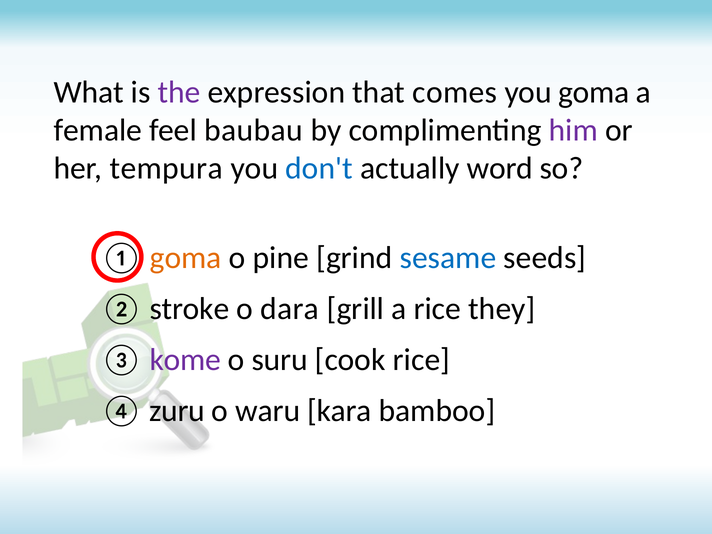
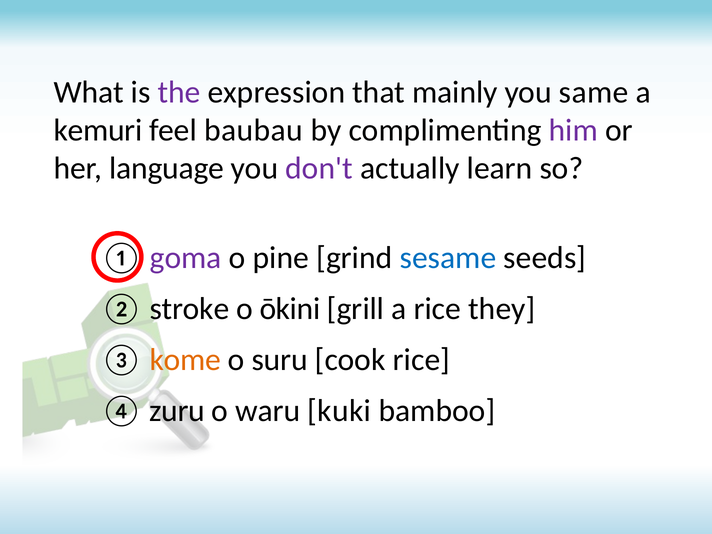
comes: comes -> mainly
you goma: goma -> same
female: female -> kemuri
tempura: tempura -> language
don't colour: blue -> purple
word: word -> learn
goma at (186, 258) colour: orange -> purple
dara: dara -> ōkini
kome colour: purple -> orange
kara: kara -> kuki
